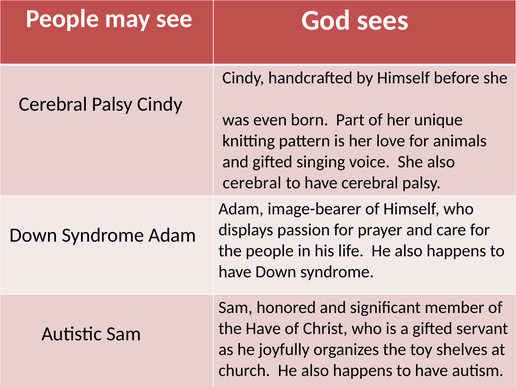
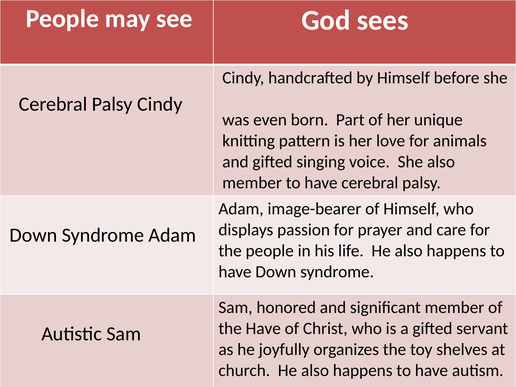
cerebral at (252, 183): cerebral -> member
